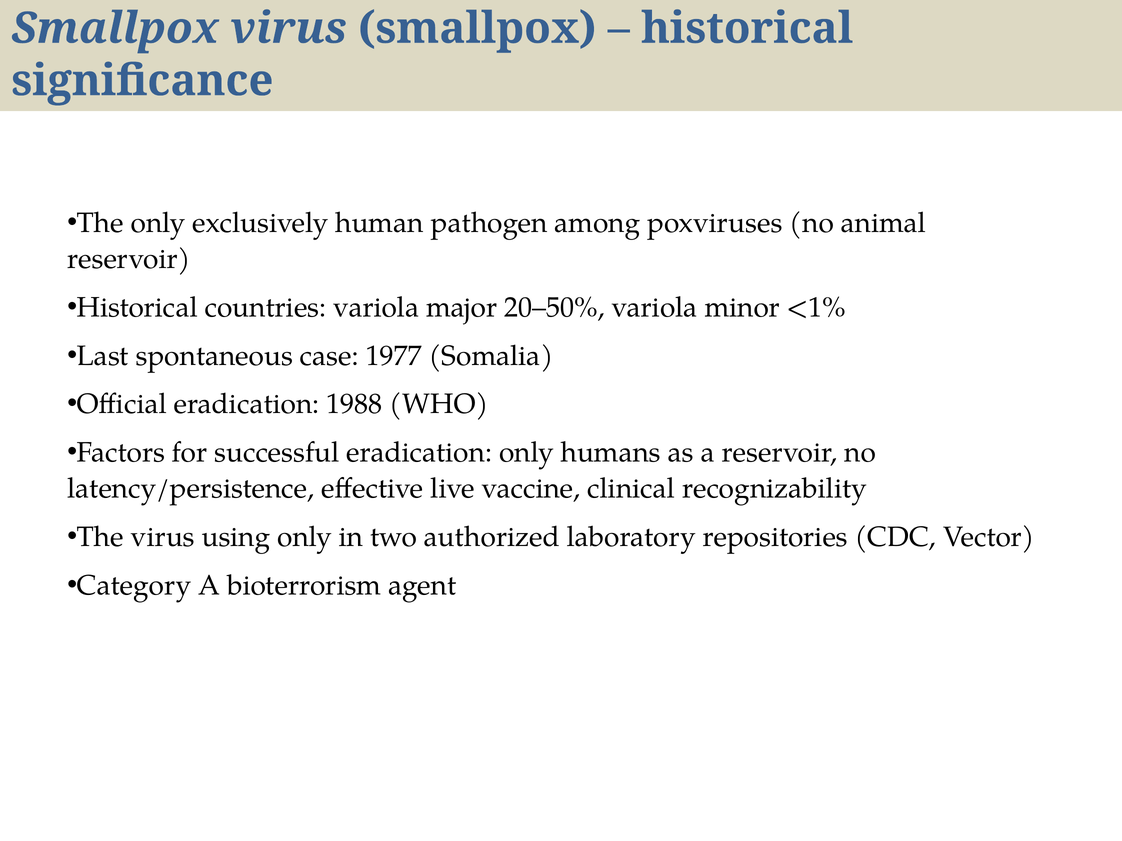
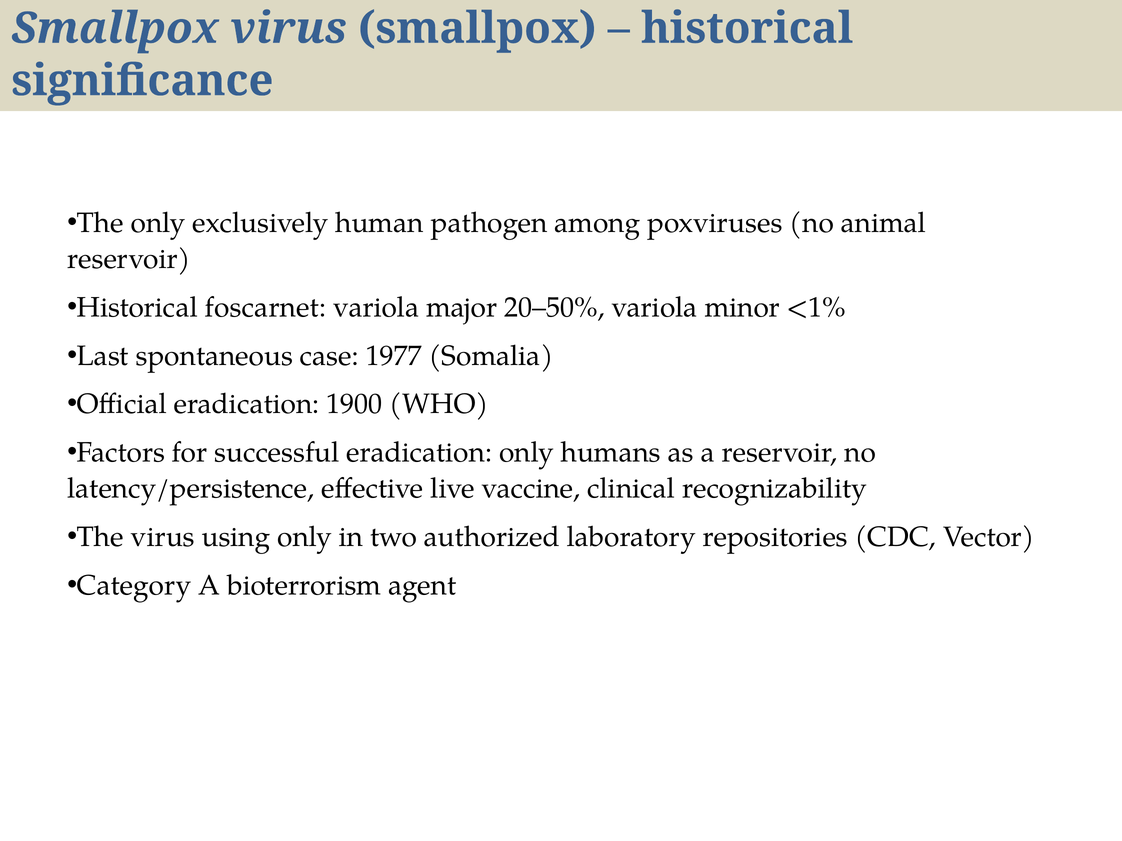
countries: countries -> foscarnet
1988: 1988 -> 1900
